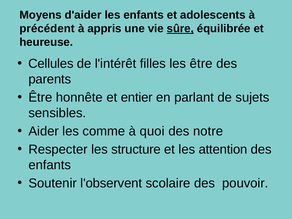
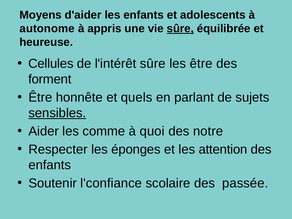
précédent: précédent -> autonome
l'intérêt filles: filles -> sûre
parents: parents -> forment
entier: entier -> quels
sensibles underline: none -> present
structure: structure -> éponges
l'observent: l'observent -> l'confiance
pouvoir: pouvoir -> passée
